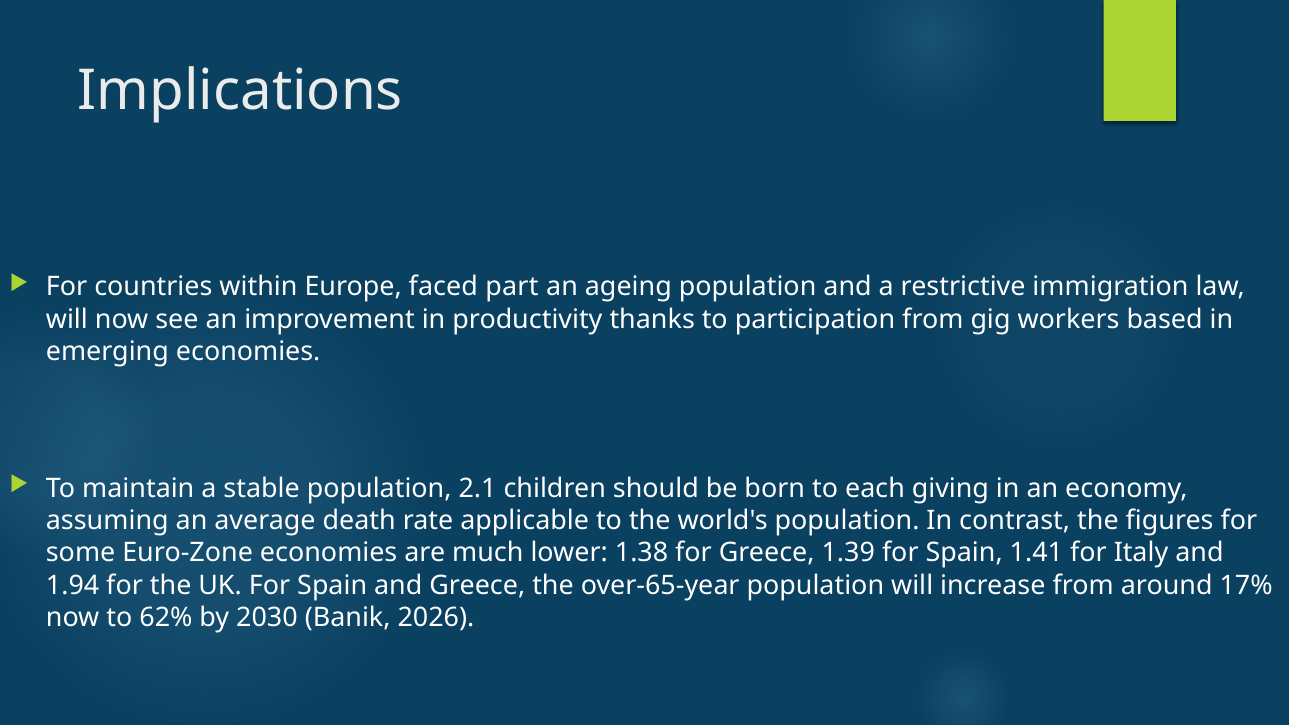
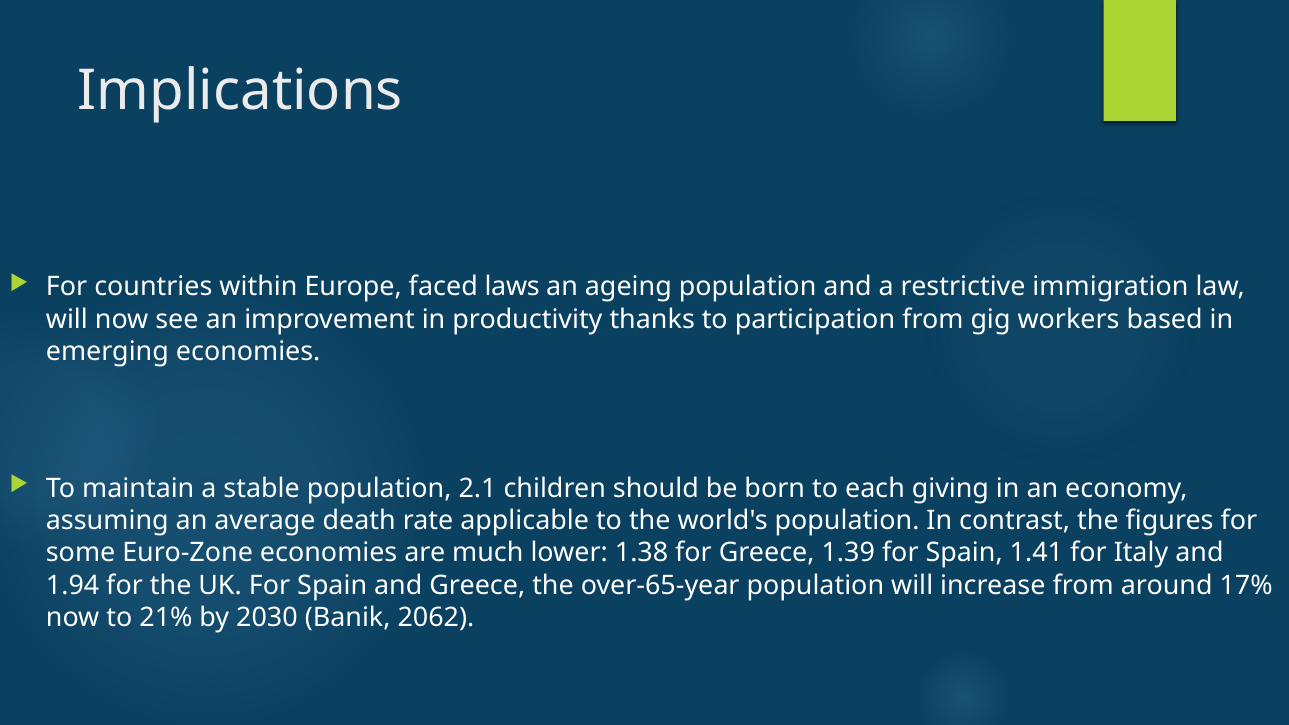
part: part -> laws
62%: 62% -> 21%
2026: 2026 -> 2062
